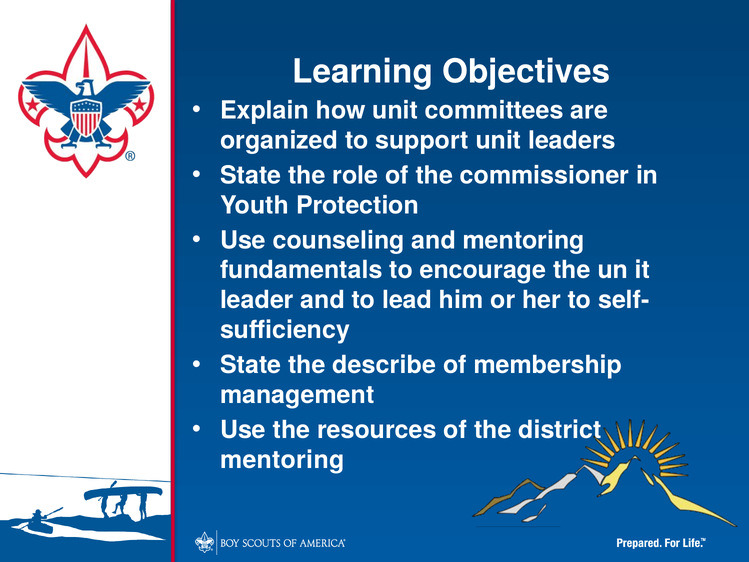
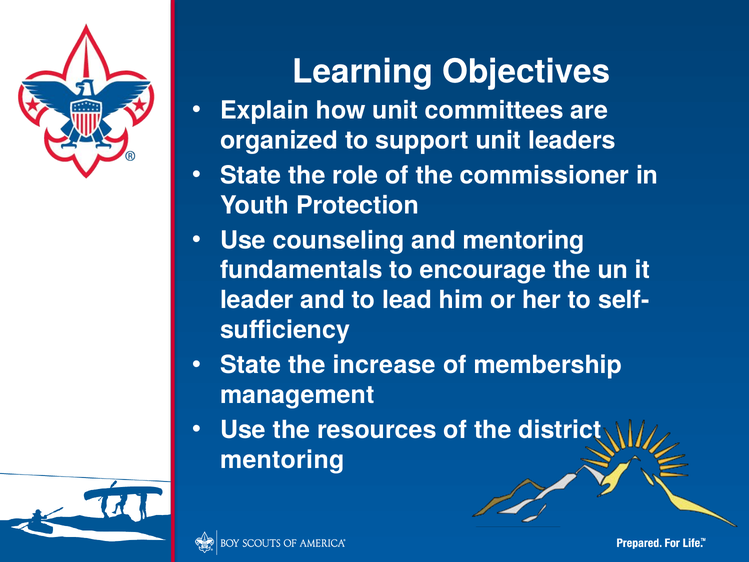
describe: describe -> increase
